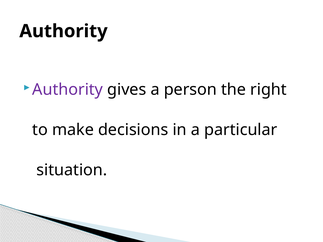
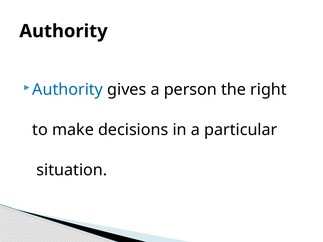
Authority at (68, 90) colour: purple -> blue
